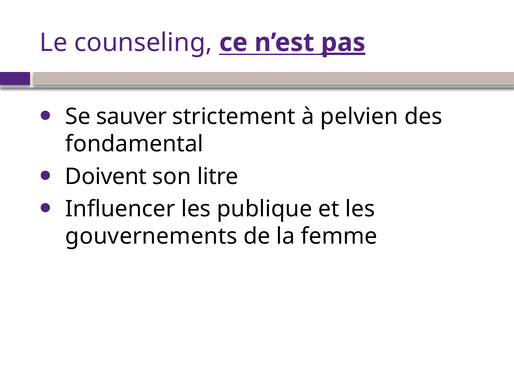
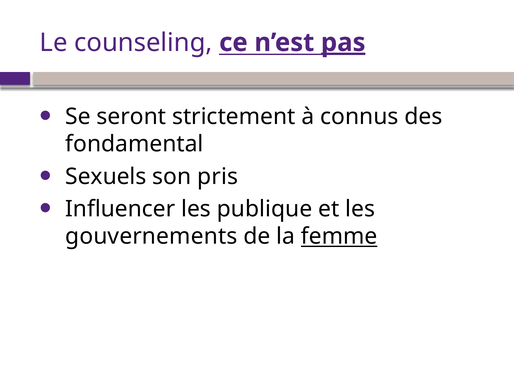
sauver: sauver -> seront
pelvien: pelvien -> connus
Doivent: Doivent -> Sexuels
litre: litre -> pris
femme underline: none -> present
